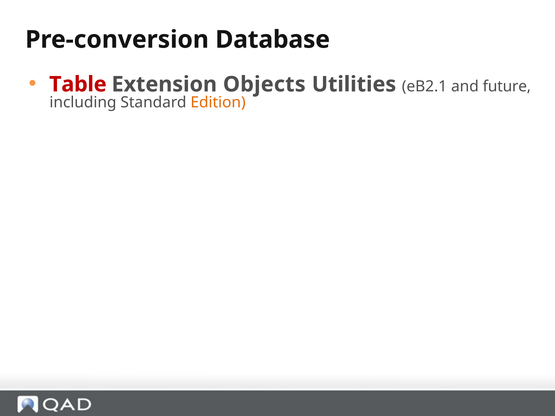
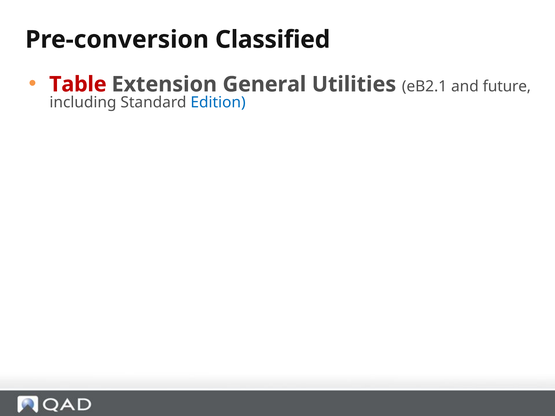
Database: Database -> Classified
Objects: Objects -> General
Edition colour: orange -> blue
